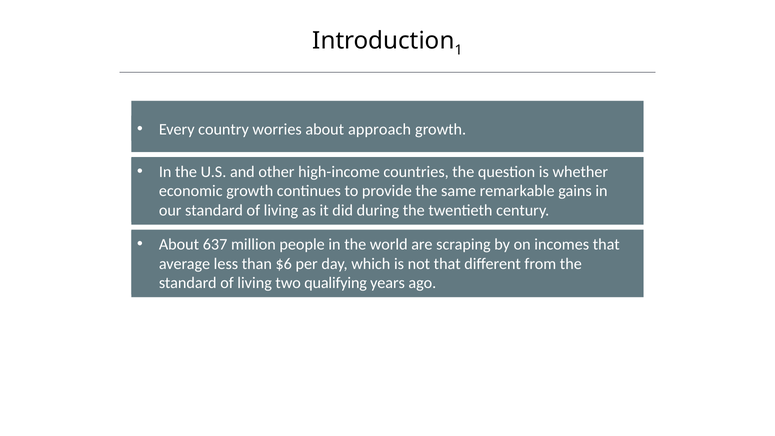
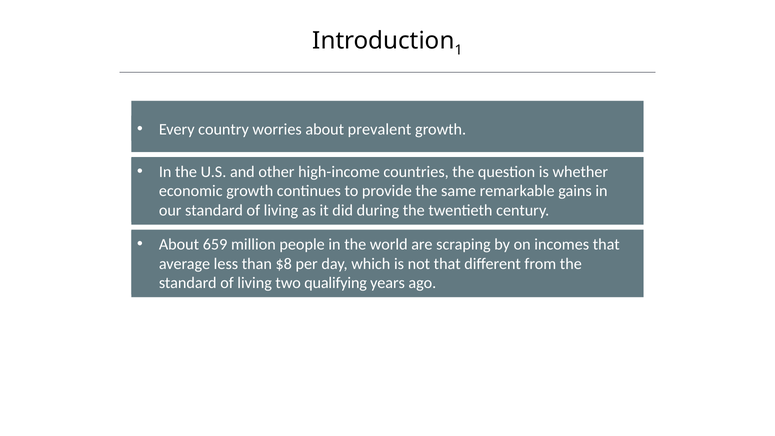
approach: approach -> prevalent
637: 637 -> 659
$6: $6 -> $8
